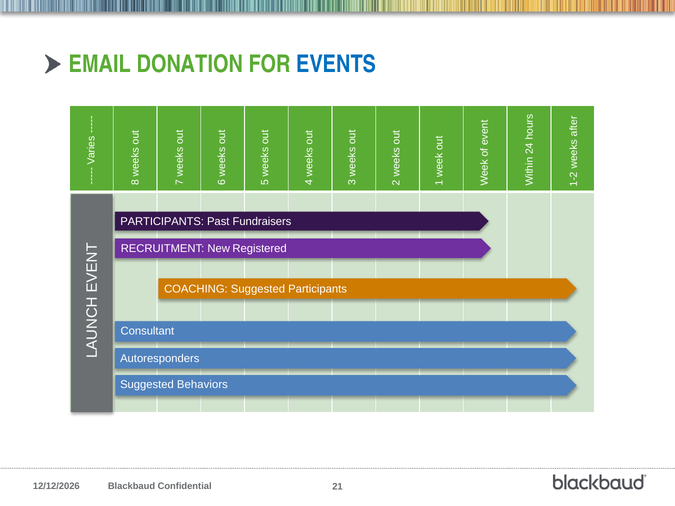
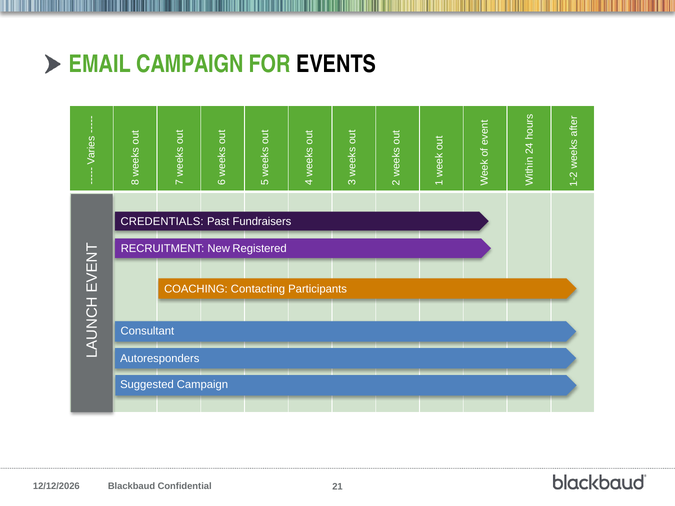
EMAIL DONATION: DONATION -> CAMPAIGN
EVENTS colour: blue -> black
PARTICIPANTS at (162, 222): PARTICIPANTS -> CREDENTIALS
COACHING Suggested: Suggested -> Contacting
Suggested Behaviors: Behaviors -> Campaign
